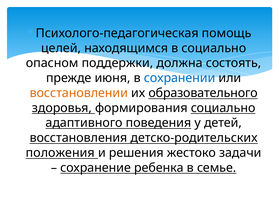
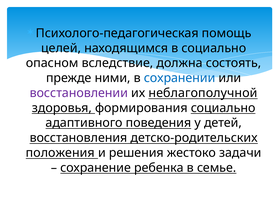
поддержки: поддержки -> вследствие
июня: июня -> ними
восстановлении colour: orange -> purple
образовательного: образовательного -> неблагополучной
